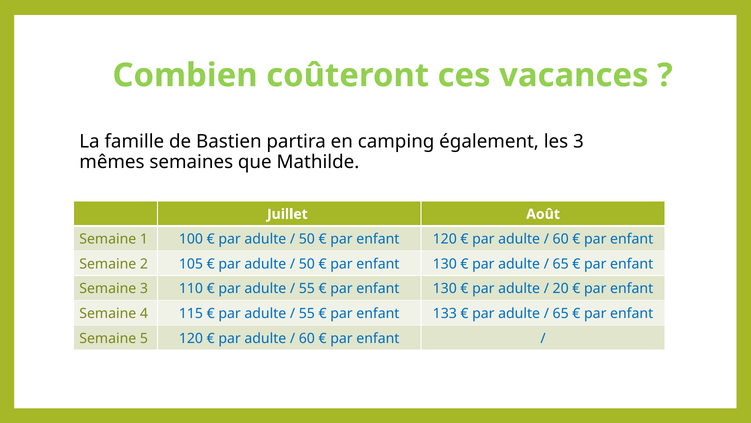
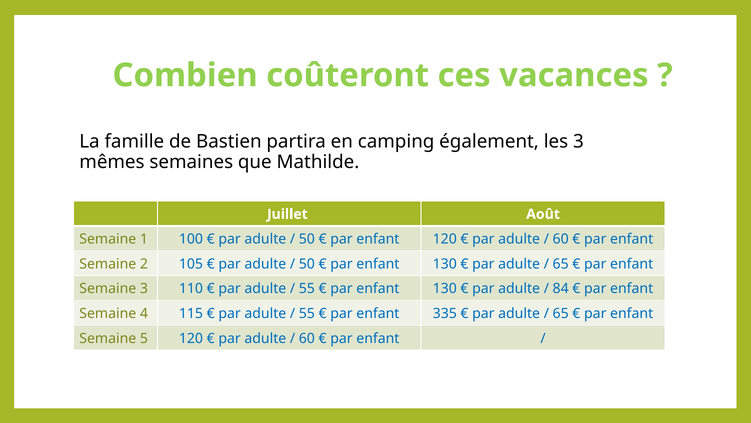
20: 20 -> 84
133: 133 -> 335
